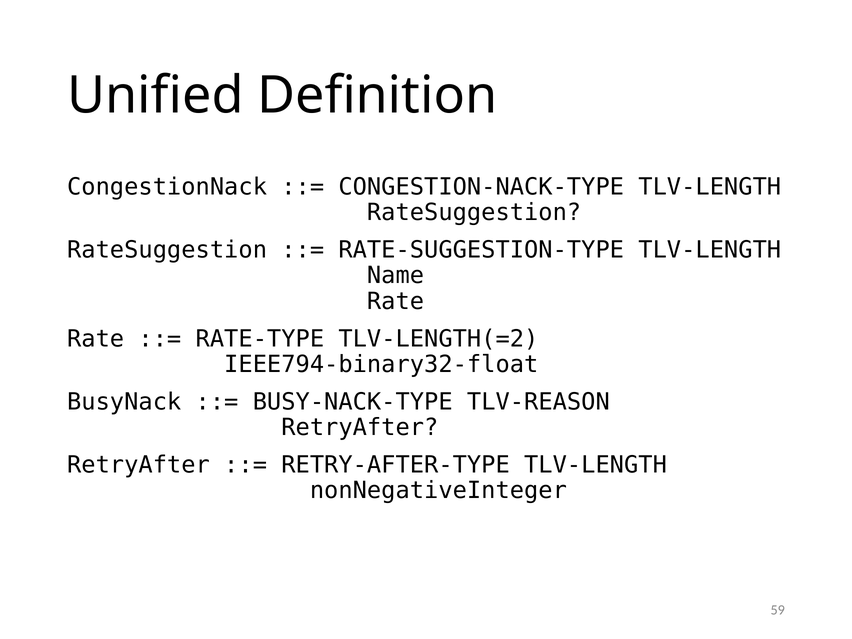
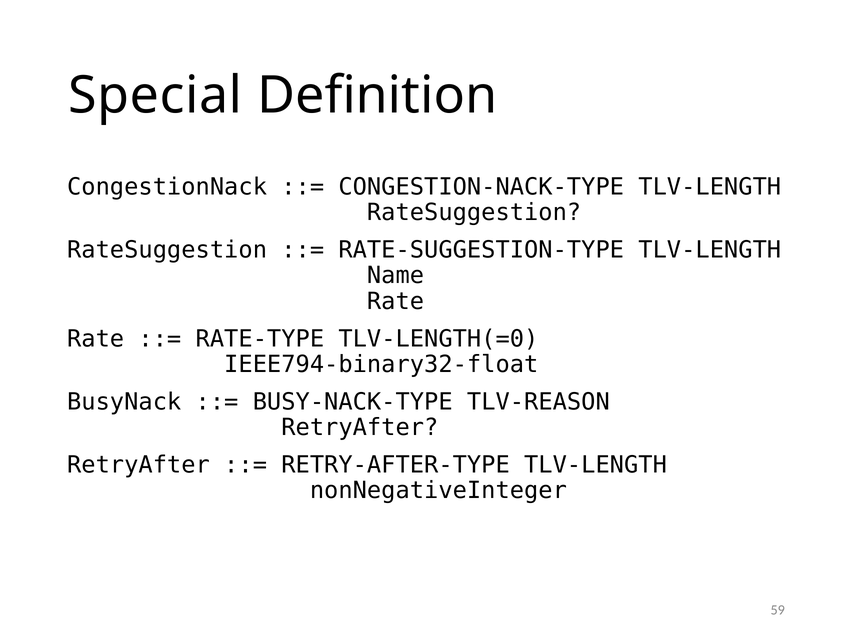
Unified: Unified -> Special
TLV-LENGTH(=2: TLV-LENGTH(=2 -> TLV-LENGTH(=0
